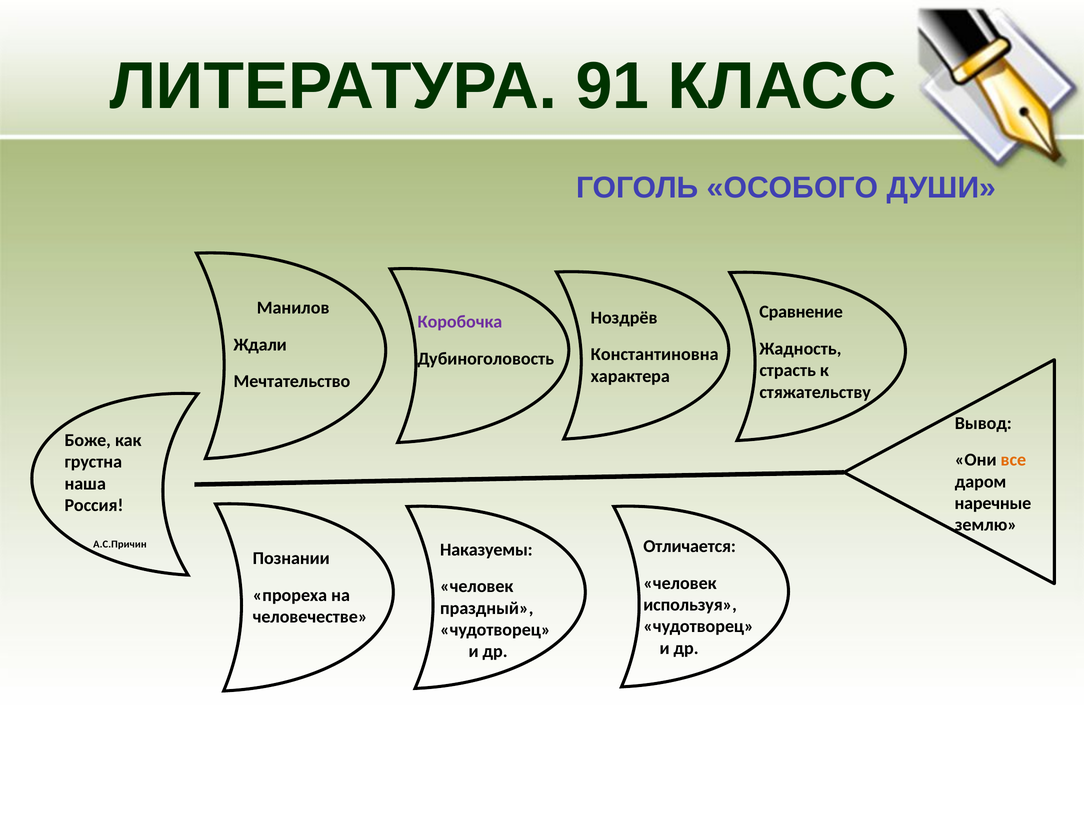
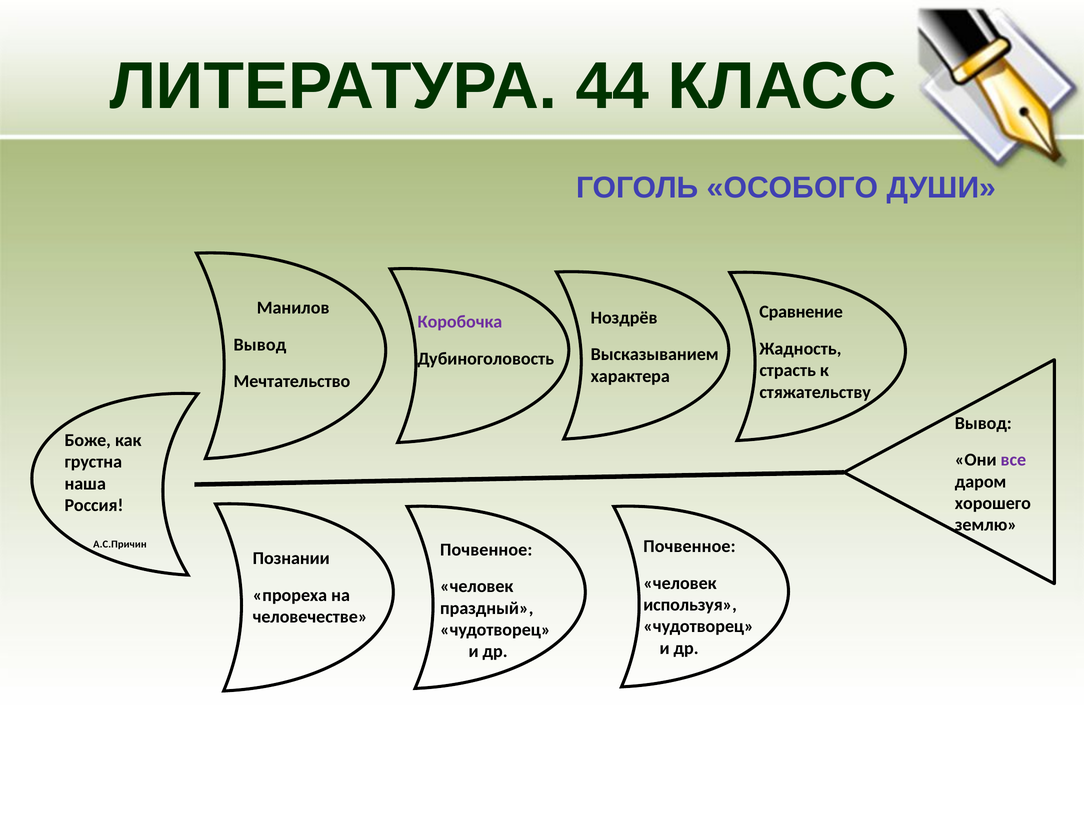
91: 91 -> 44
Ждали at (260, 345): Ждали -> Вывод
Константиновна: Константиновна -> Высказыванием
все colour: orange -> purple
наречные: наречные -> хорошего
Отличается at (690, 546): Отличается -> Почвенное
Наказуемы at (486, 550): Наказуемы -> Почвенное
